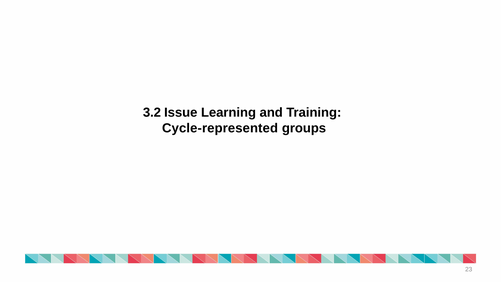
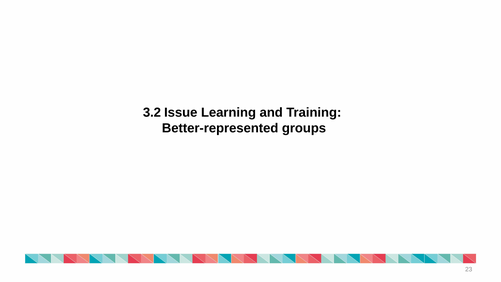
Cycle-represented: Cycle-represented -> Better-represented
